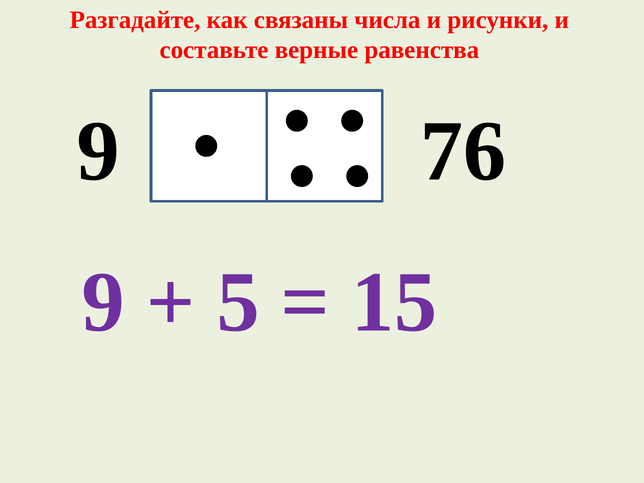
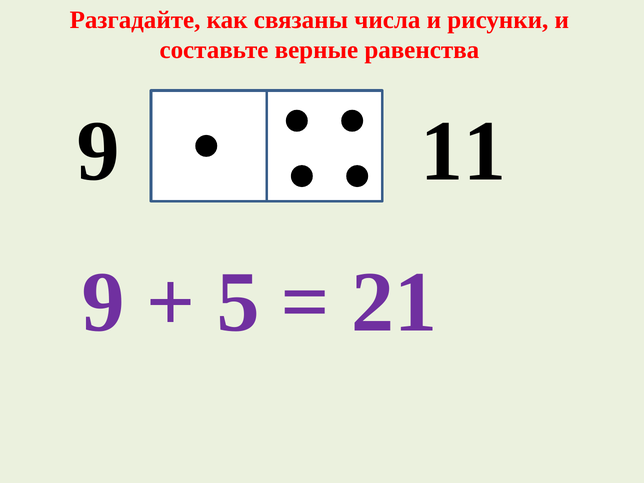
76: 76 -> 11
15: 15 -> 21
